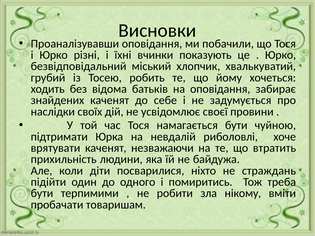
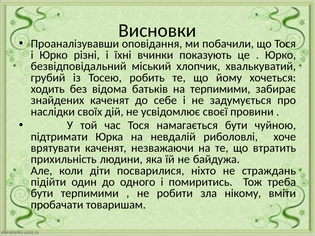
на оповідання: оповідання -> терпимими
